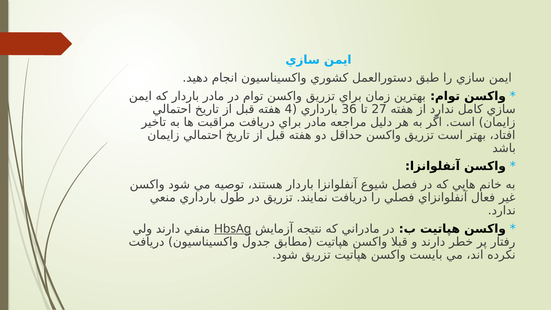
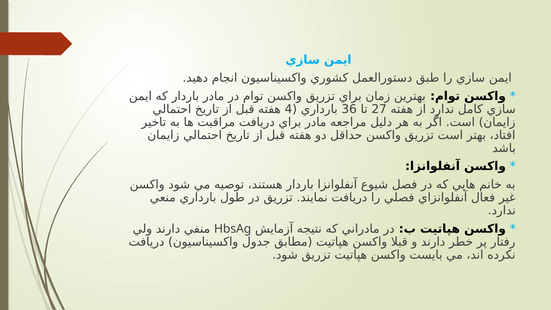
HbsAg underline: present -> none
